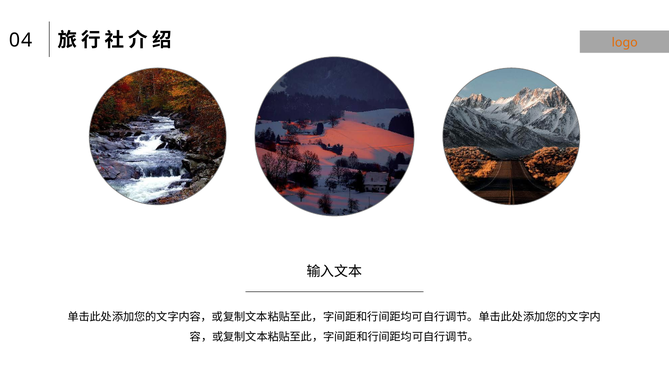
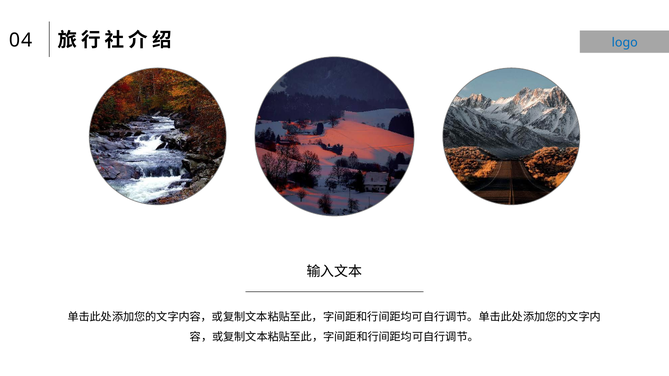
logo colour: orange -> blue
